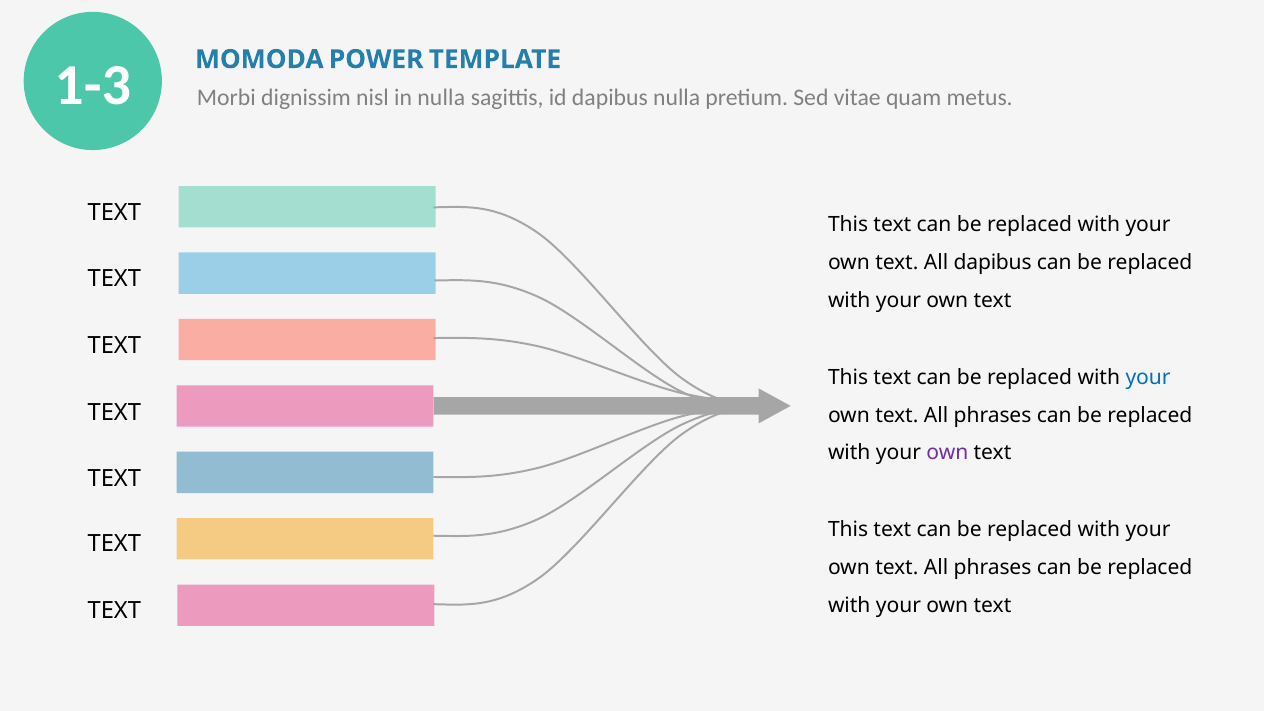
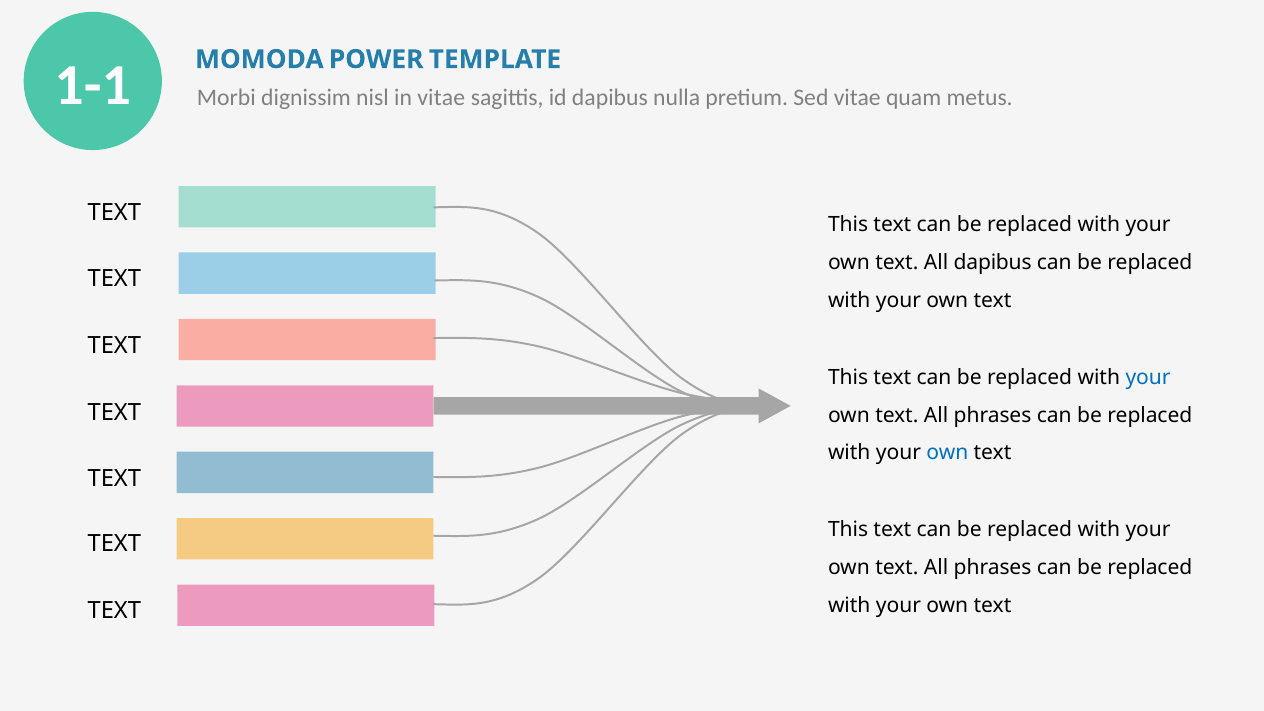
1-3: 1-3 -> 1-1
in nulla: nulla -> vitae
own at (947, 453) colour: purple -> blue
